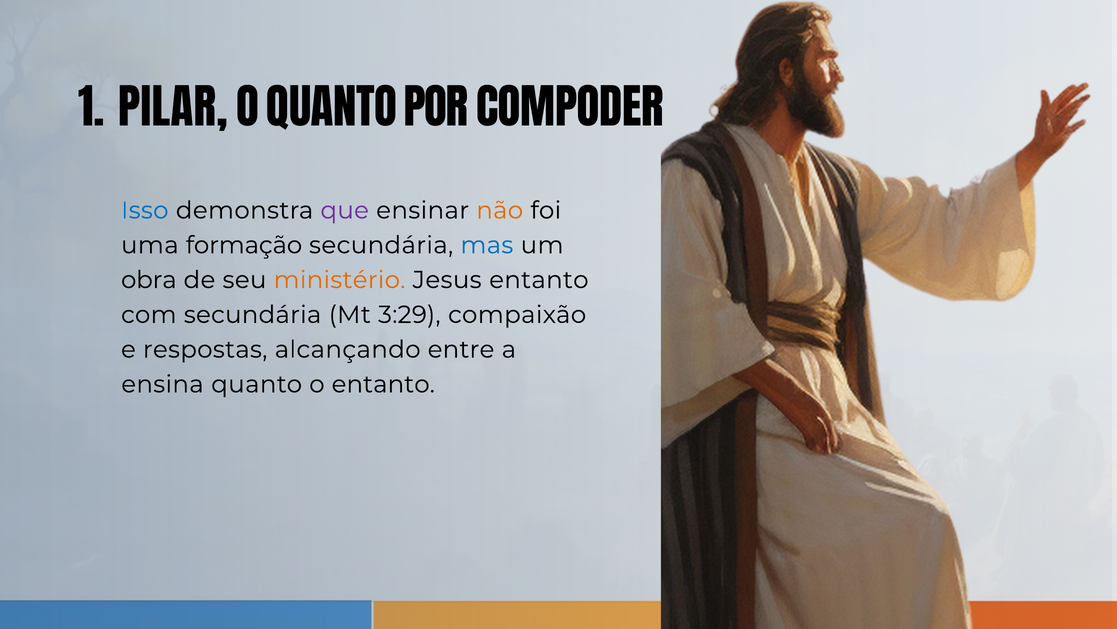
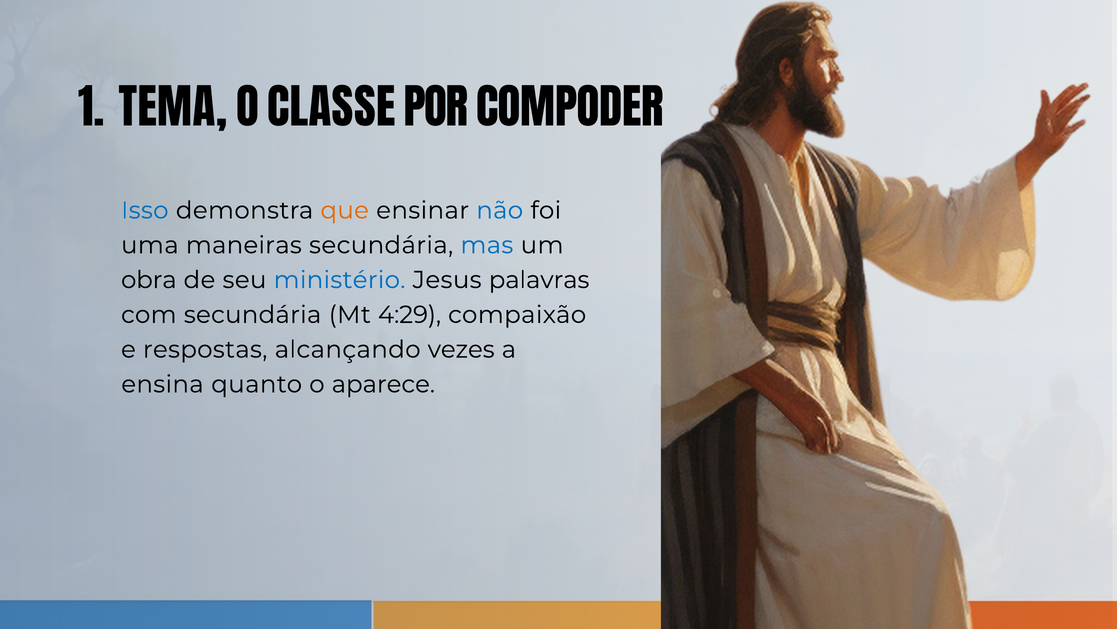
PILAR: PILAR -> TEMA
O QUANTO: QUANTO -> CLASSE
que colour: purple -> orange
não colour: orange -> blue
formação: formação -> maneiras
ministério colour: orange -> blue
Jesus entanto: entanto -> palavras
3:29: 3:29 -> 4:29
entre: entre -> vezes
o entanto: entanto -> aparece
